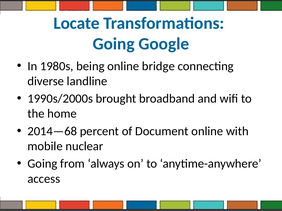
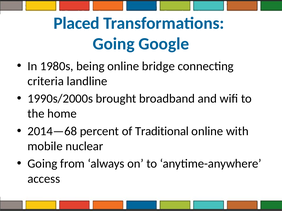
Locate: Locate -> Placed
diverse: diverse -> criteria
Document: Document -> Traditional
